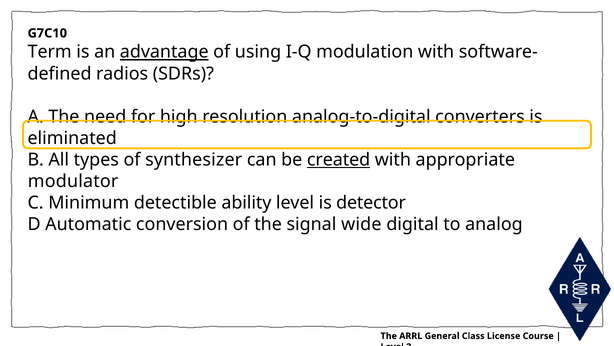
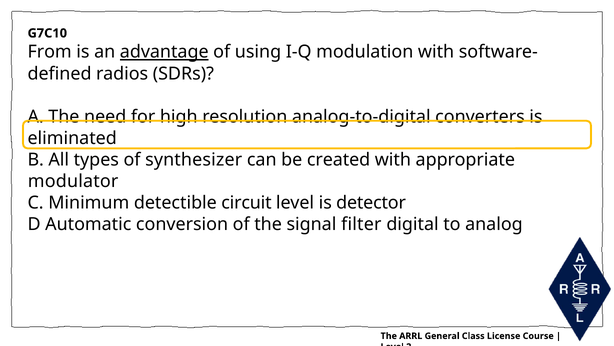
Term: Term -> From
created underline: present -> none
ability: ability -> circuit
wide: wide -> filter
